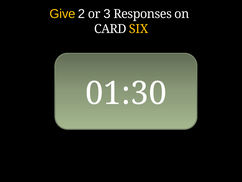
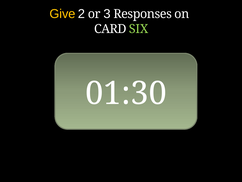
SIX colour: yellow -> light green
